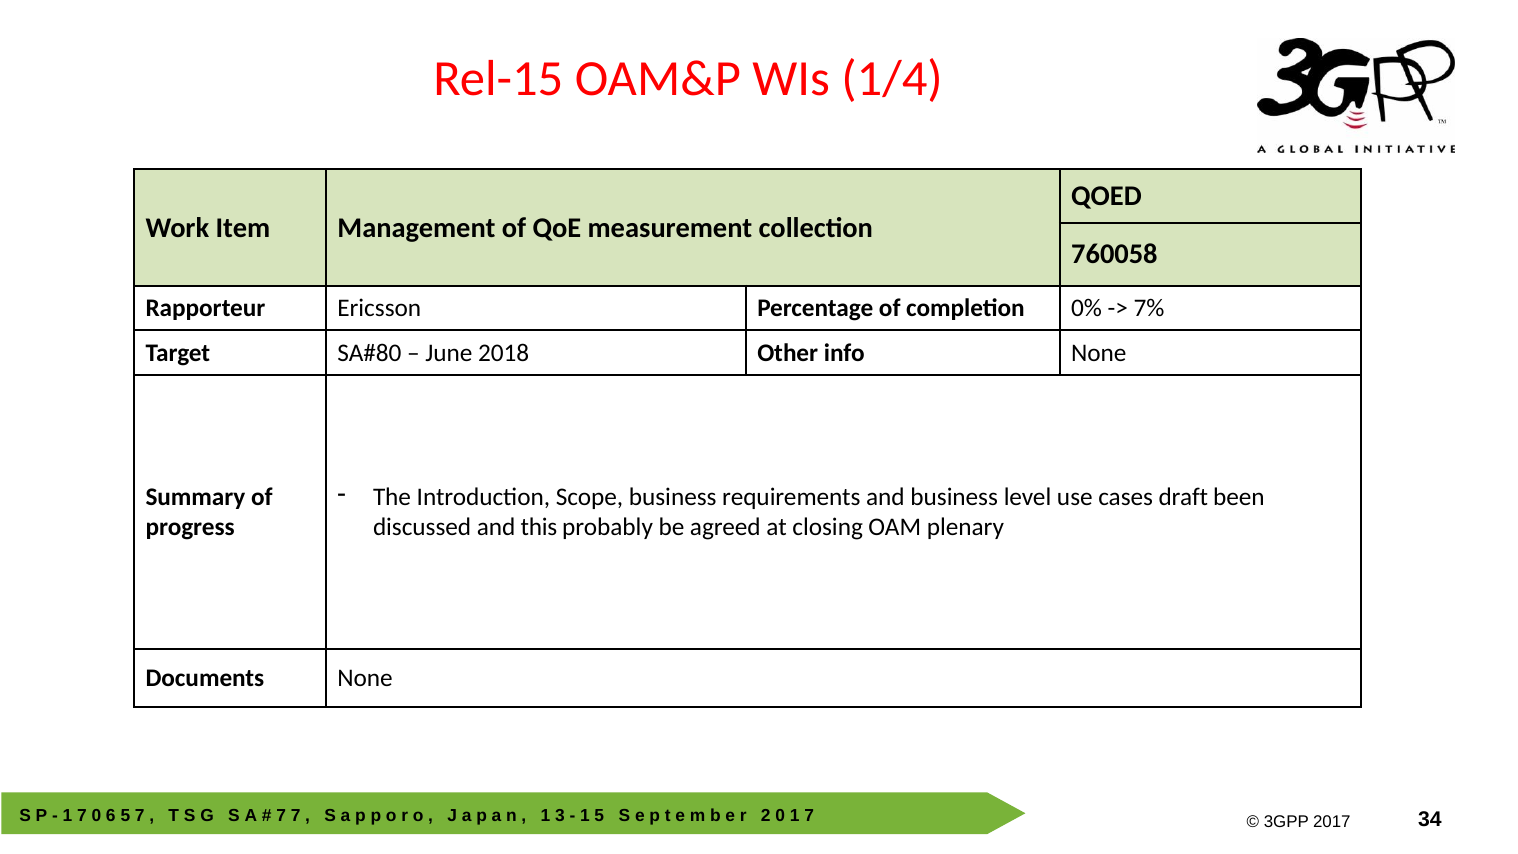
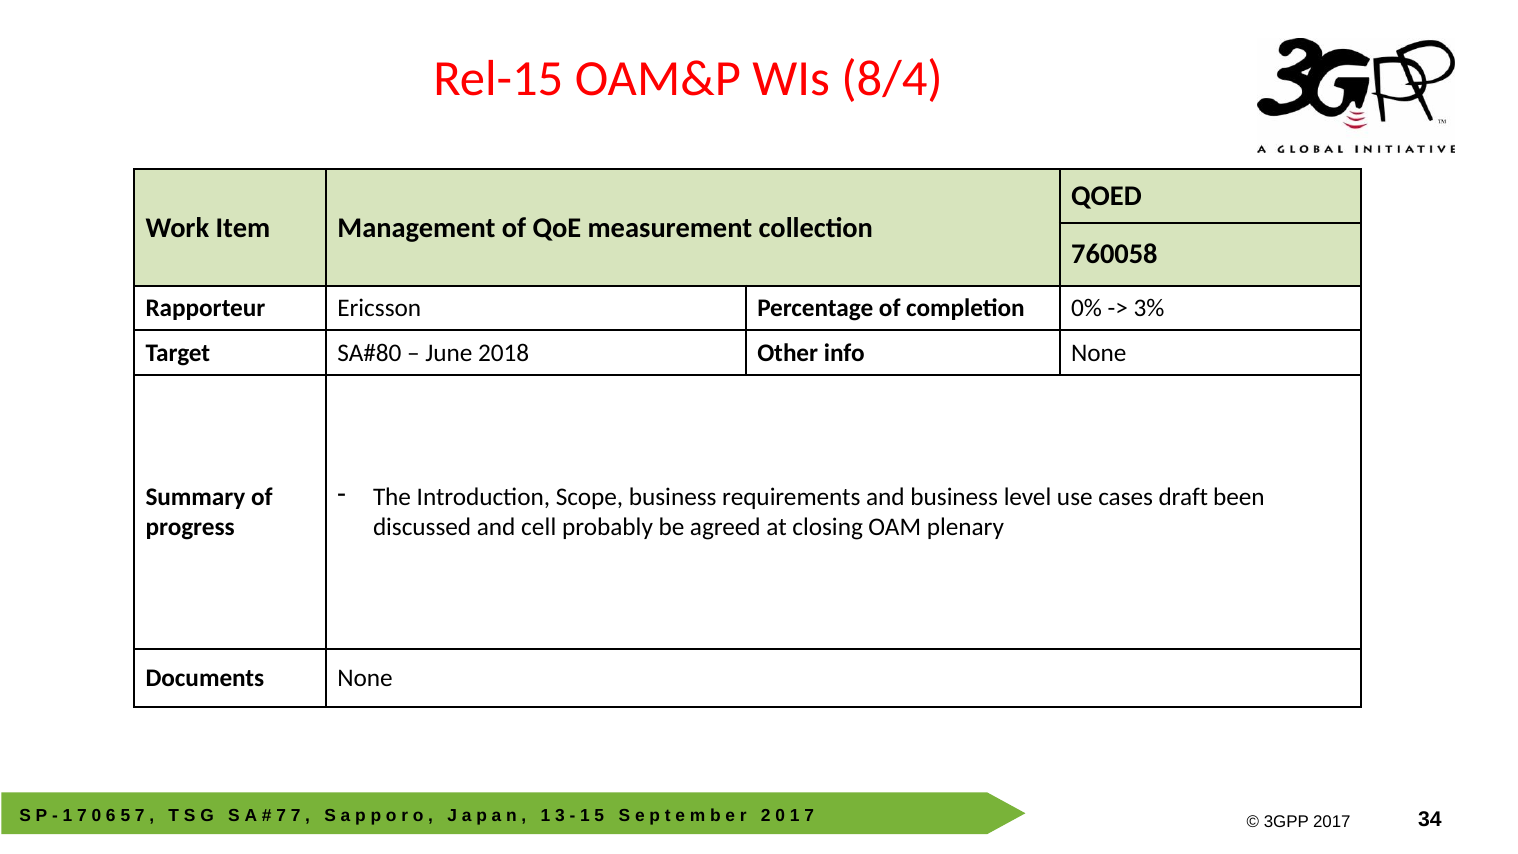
1/4: 1/4 -> 8/4
7%: 7% -> 3%
this: this -> cell
